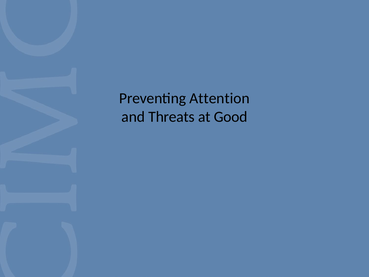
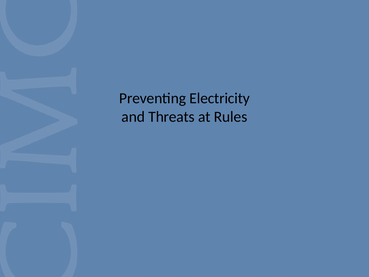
Attention: Attention -> Electricity
Good: Good -> Rules
